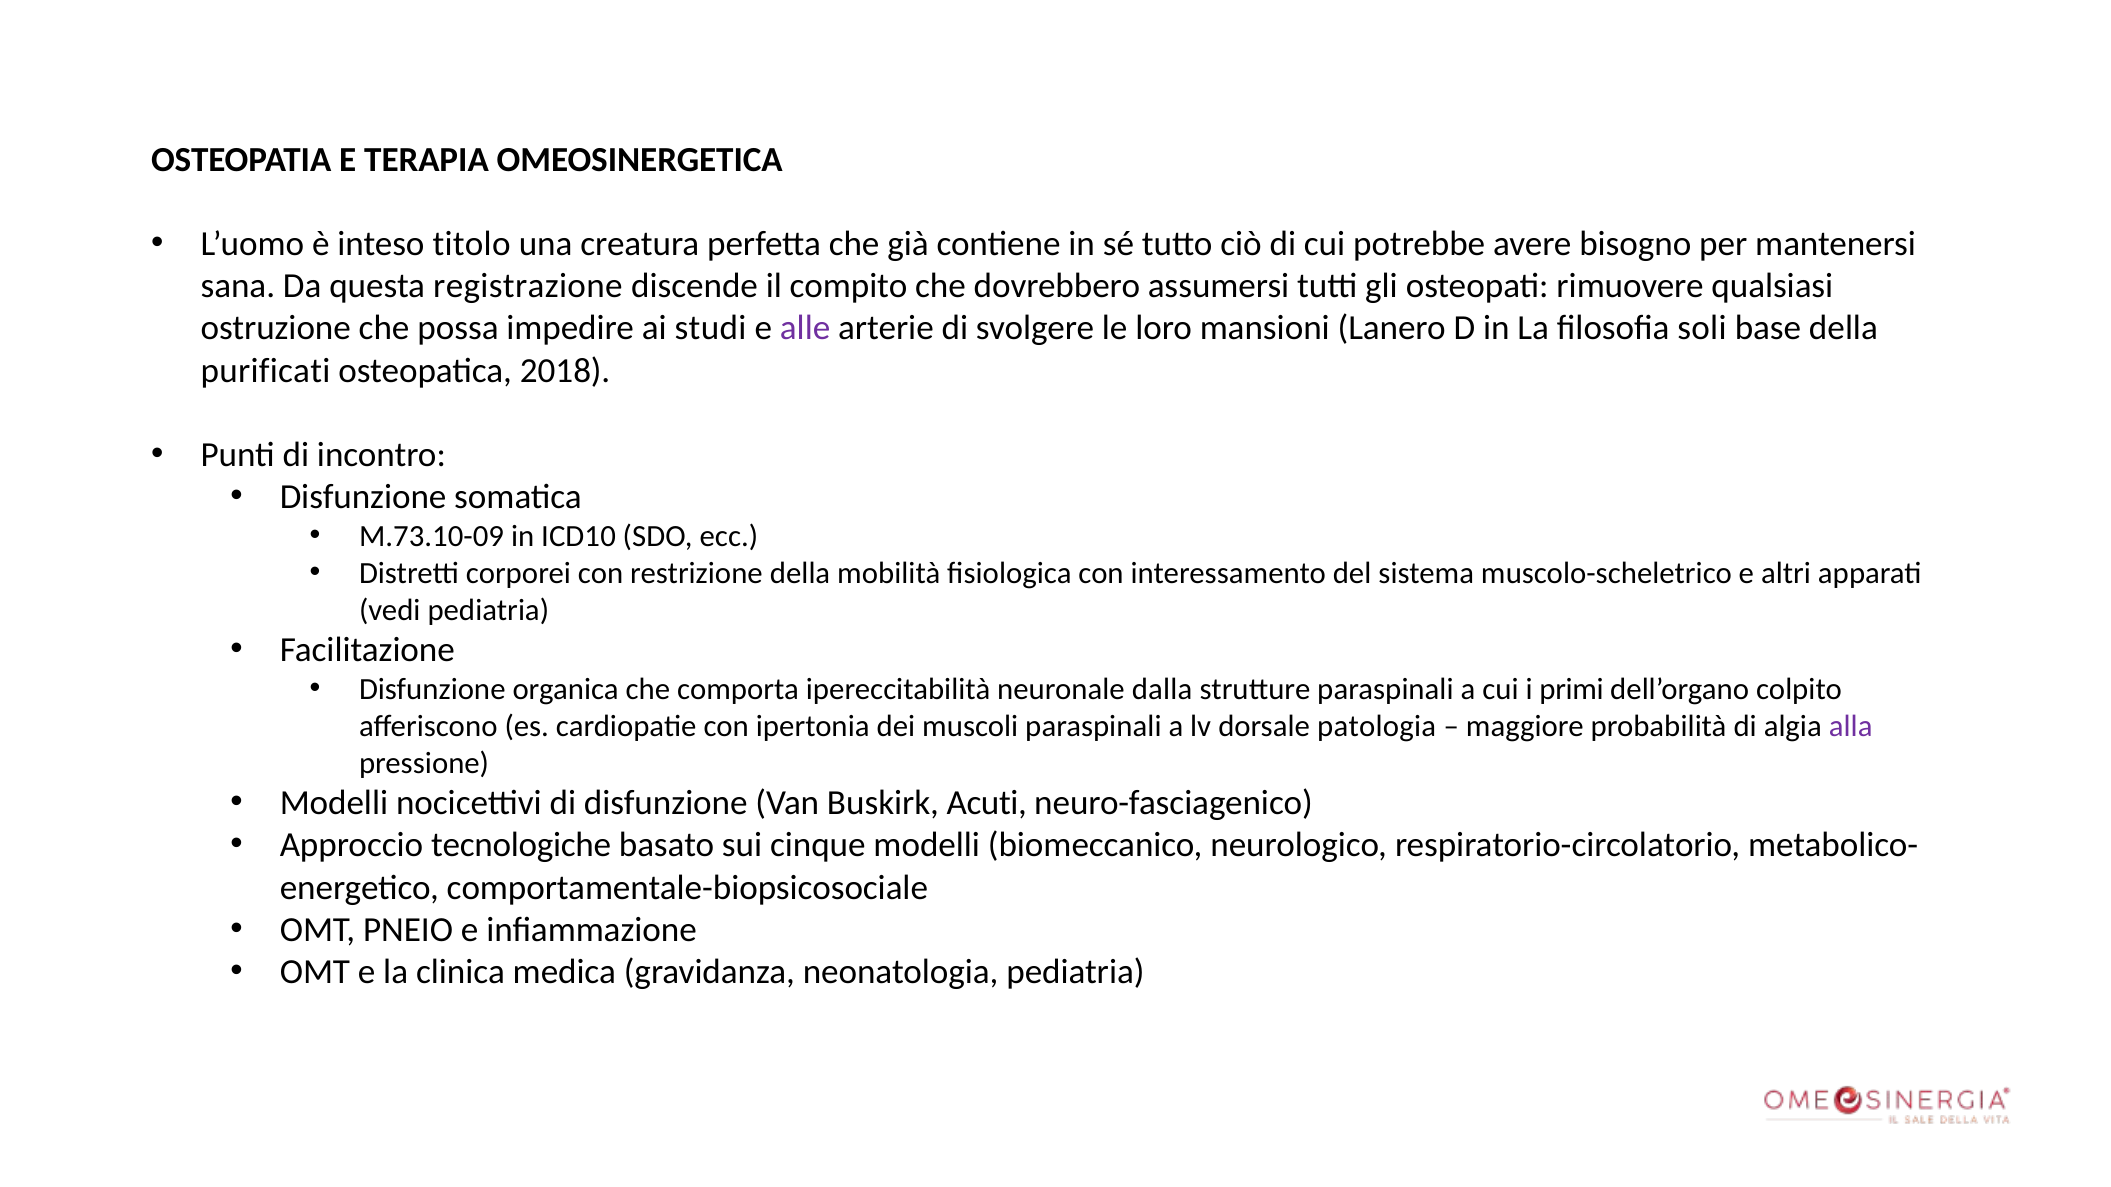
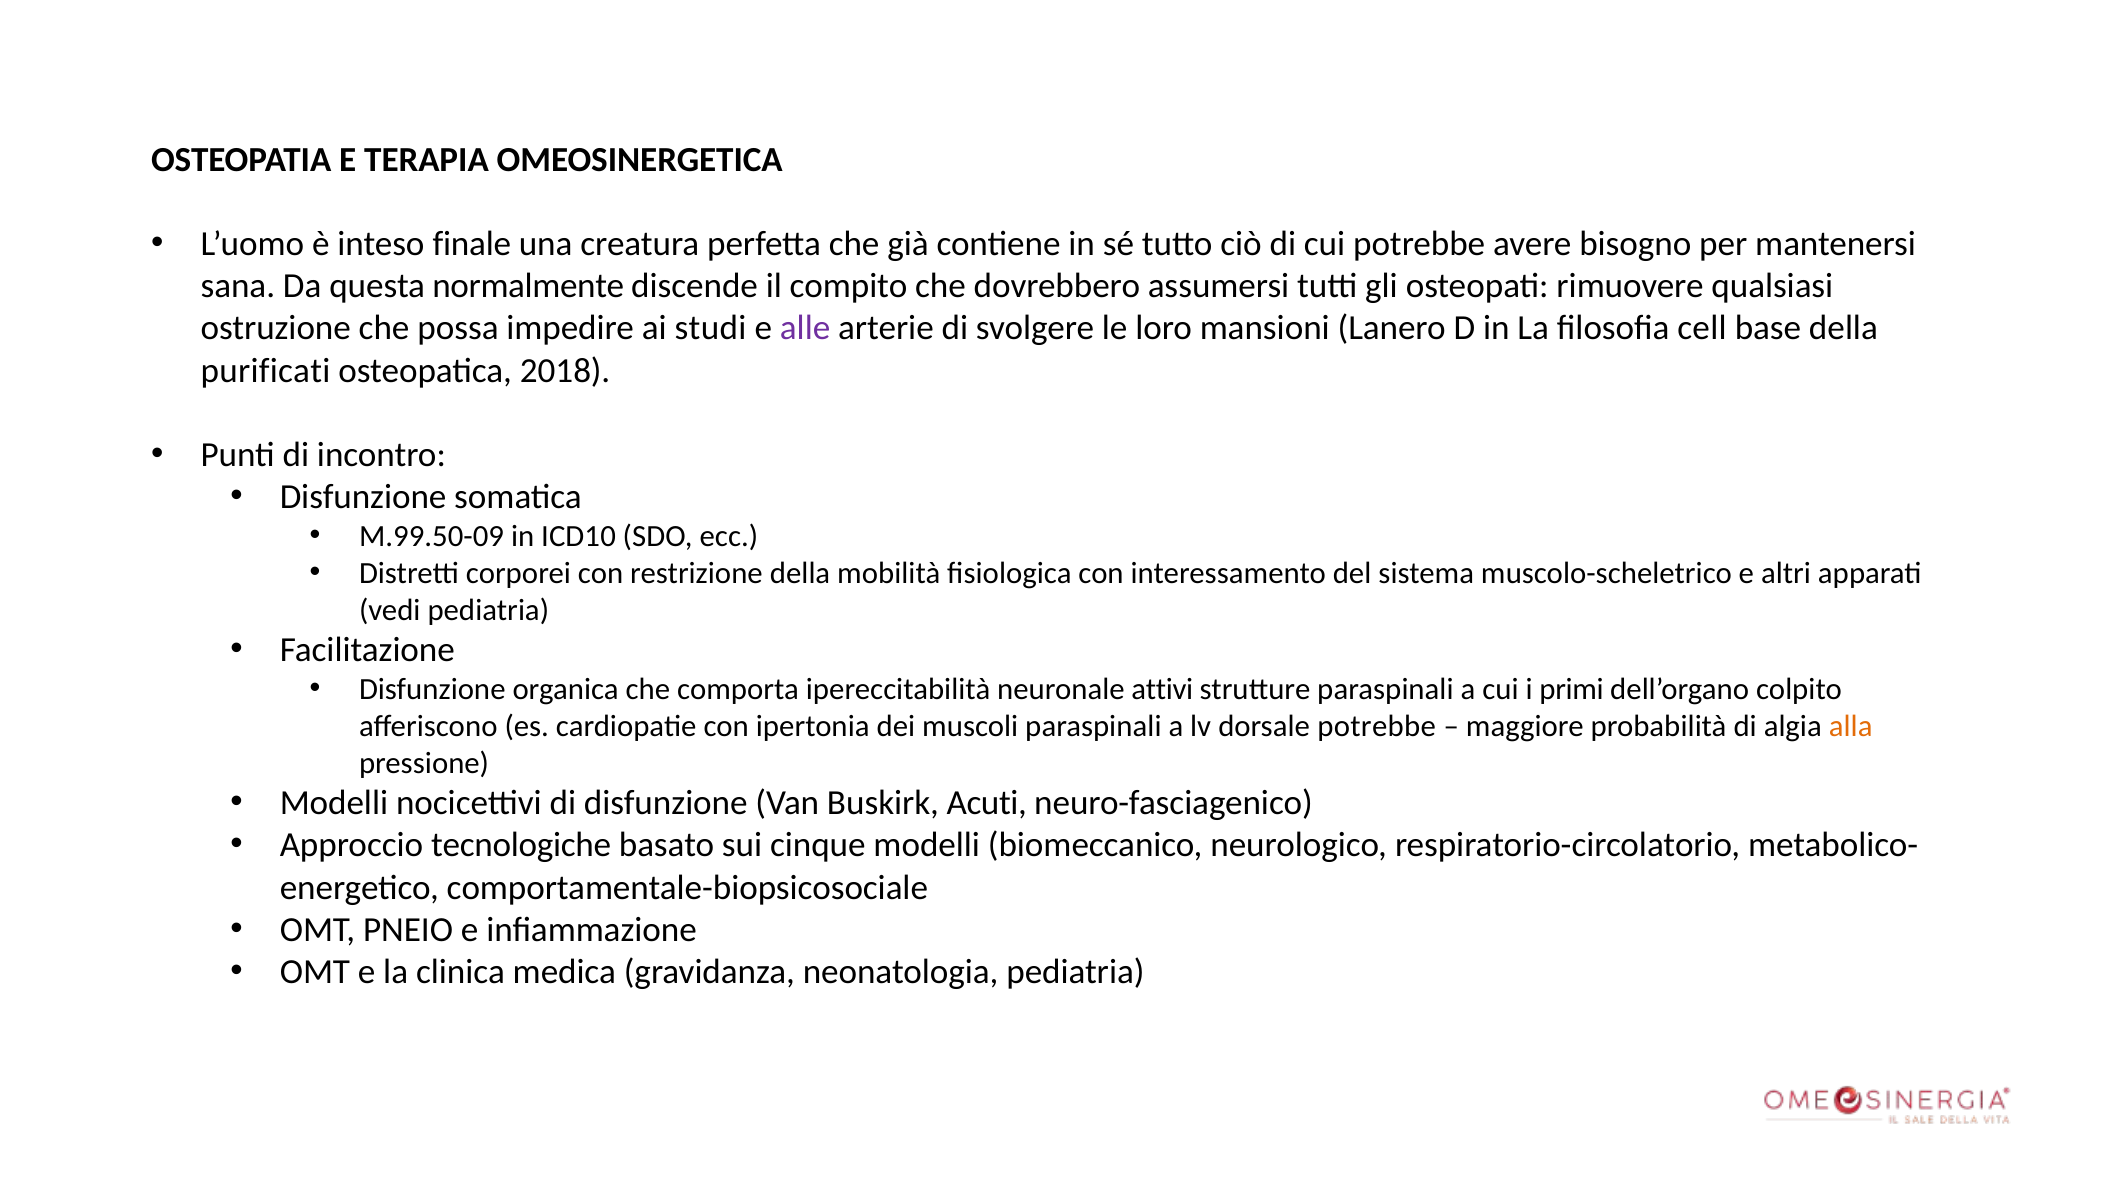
titolo: titolo -> finale
registrazione: registrazione -> normalmente
soli: soli -> cell
M.73.10-09: M.73.10-09 -> M.99.50-09
dalla: dalla -> attivi
dorsale patologia: patologia -> potrebbe
alla colour: purple -> orange
